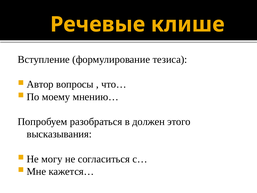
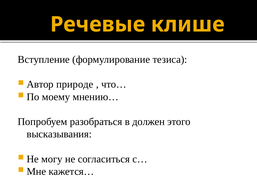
вопросы: вопросы -> природе
